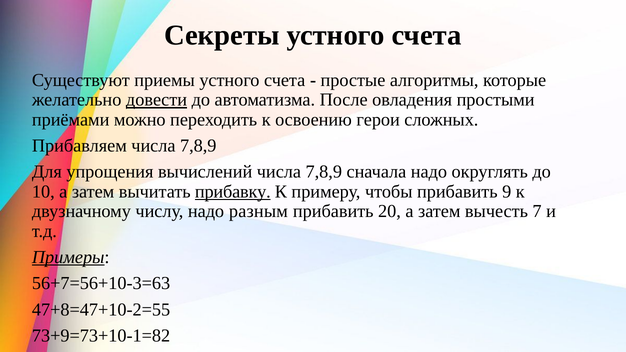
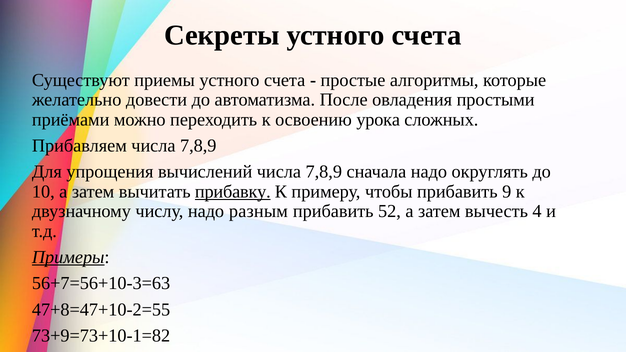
довести underline: present -> none
герои: герои -> урока
20: 20 -> 52
7: 7 -> 4
